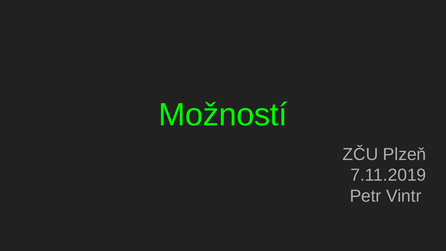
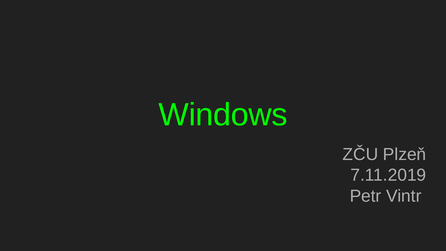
Možností: Možností -> Windows
